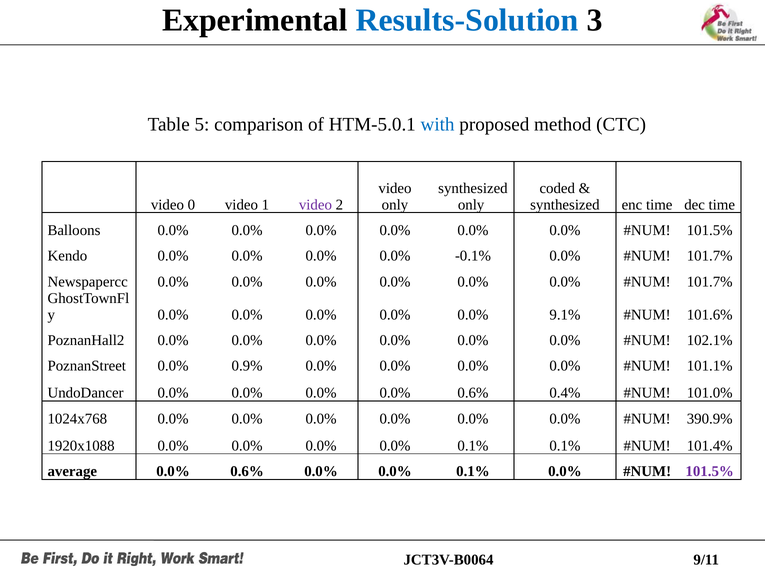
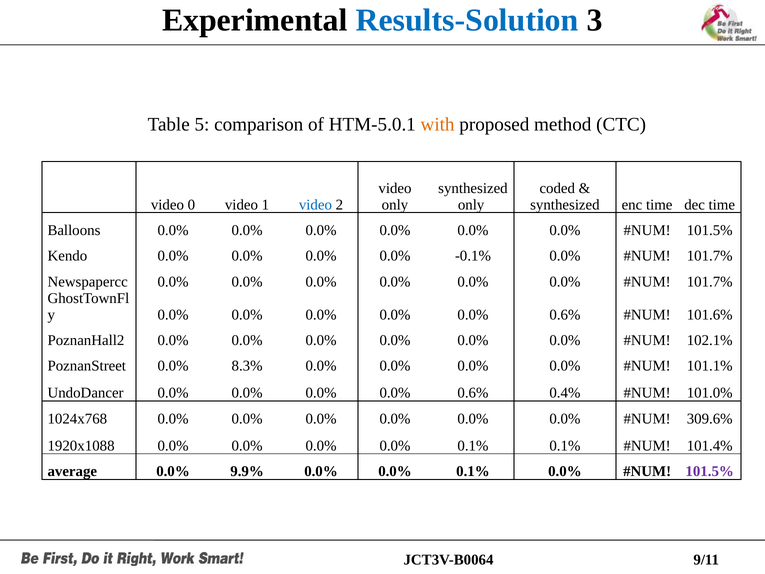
with colour: blue -> orange
video at (315, 205) colour: purple -> blue
9.1% at (565, 314): 9.1% -> 0.6%
0.9%: 0.9% -> 8.3%
390.9%: 390.9% -> 309.6%
average 0.0% 0.6%: 0.6% -> 9.9%
